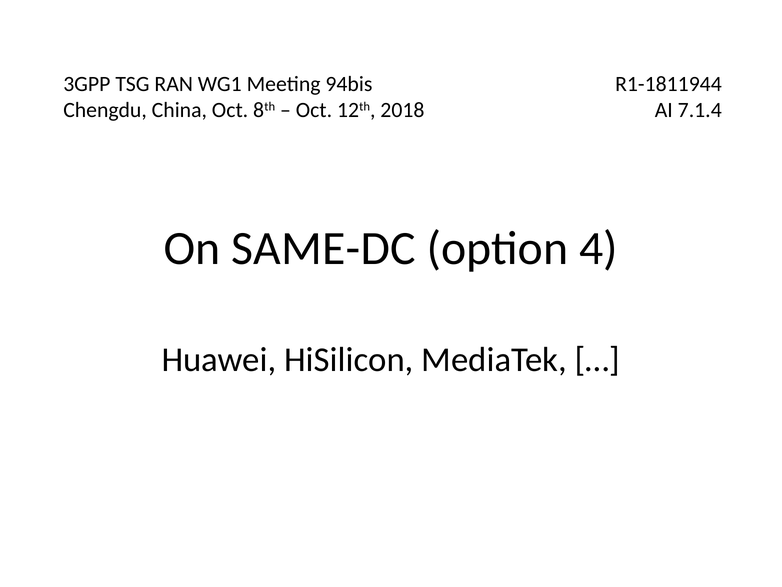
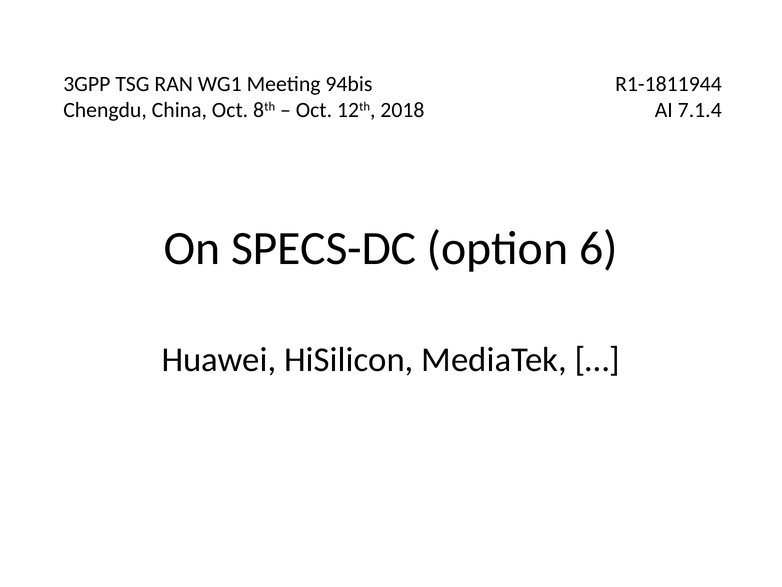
SAME-DC: SAME-DC -> SPECS-DC
4: 4 -> 6
